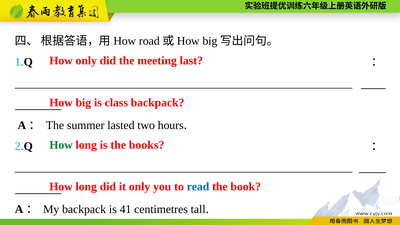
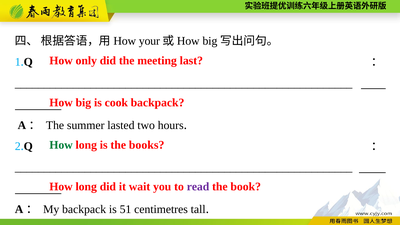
road: road -> your
class: class -> cook
it only: only -> wait
read at (198, 187) colour: blue -> purple
41: 41 -> 51
